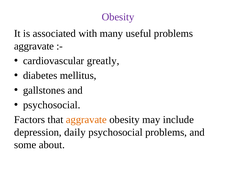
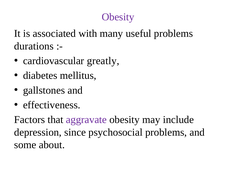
aggravate at (34, 46): aggravate -> durations
psychosocial at (52, 105): psychosocial -> effectiveness
aggravate at (86, 120) colour: orange -> purple
daily: daily -> since
